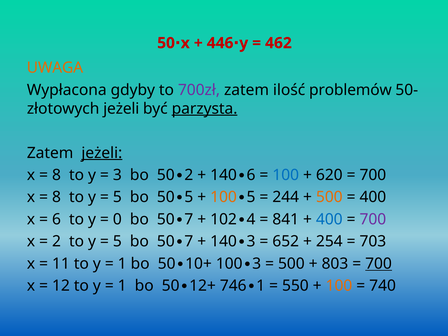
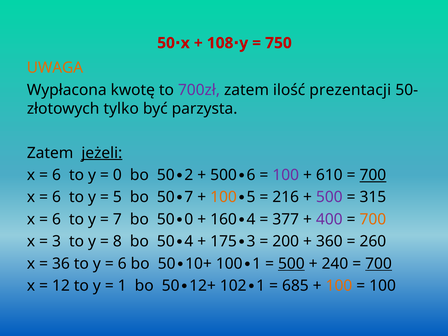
446: 446 -> 108
462: 462 -> 750
gdyby: gdyby -> kwotę
problemów: problemów -> prezentacji
jeżeli at (121, 109): jeżeli -> tylko
parzysta underline: present -> none
8 at (57, 175): 8 -> 6
3 at (117, 175): 3 -> 0
140 at (224, 175): 140 -> 500
100 at (286, 175) colour: blue -> purple
620: 620 -> 610
700 at (373, 175) underline: none -> present
8 at (57, 197): 8 -> 6
5 at (189, 197): 5 -> 7
244: 244 -> 216
500 at (329, 197) colour: orange -> purple
400 at (373, 197): 400 -> 315
0 at (117, 219): 0 -> 7
7 at (189, 219): 7 -> 0
102: 102 -> 160
841: 841 -> 377
400 at (329, 219) colour: blue -> purple
700 at (373, 219) colour: purple -> orange
2 at (57, 241): 2 -> 3
5 at (117, 241): 5 -> 8
7 at (189, 241): 7 -> 4
140 at (224, 241): 140 -> 175
652: 652 -> 200
254: 254 -> 360
703: 703 -> 260
11: 11 -> 36
1 at (122, 264): 1 -> 6
100 3: 3 -> 1
500 at (291, 264) underline: none -> present
803: 803 -> 240
746: 746 -> 102
550: 550 -> 685
740 at (383, 286): 740 -> 100
